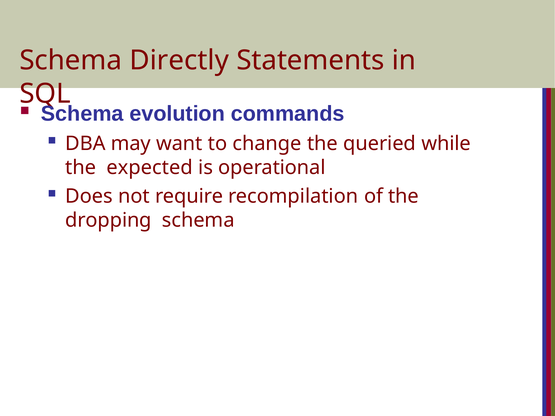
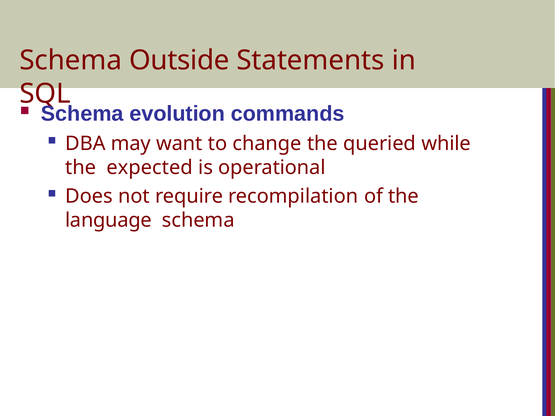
Directly: Directly -> Outside
dropping: dropping -> language
